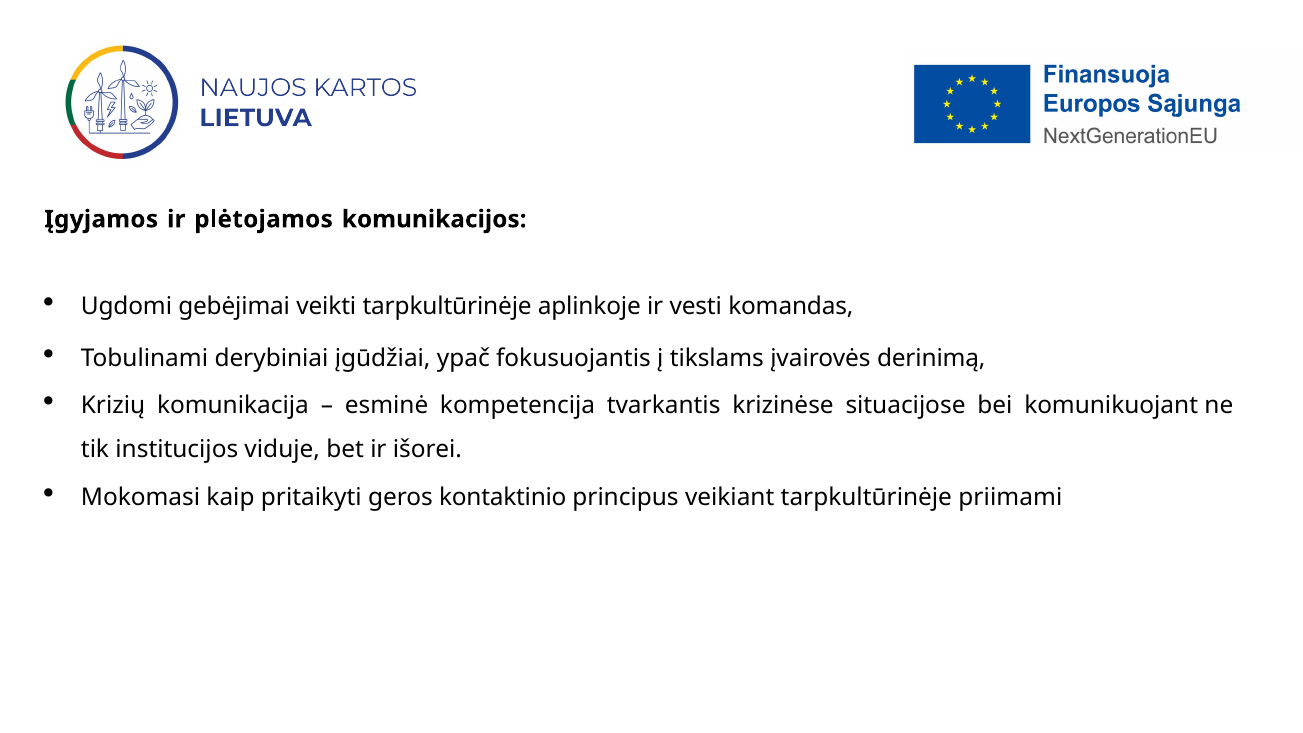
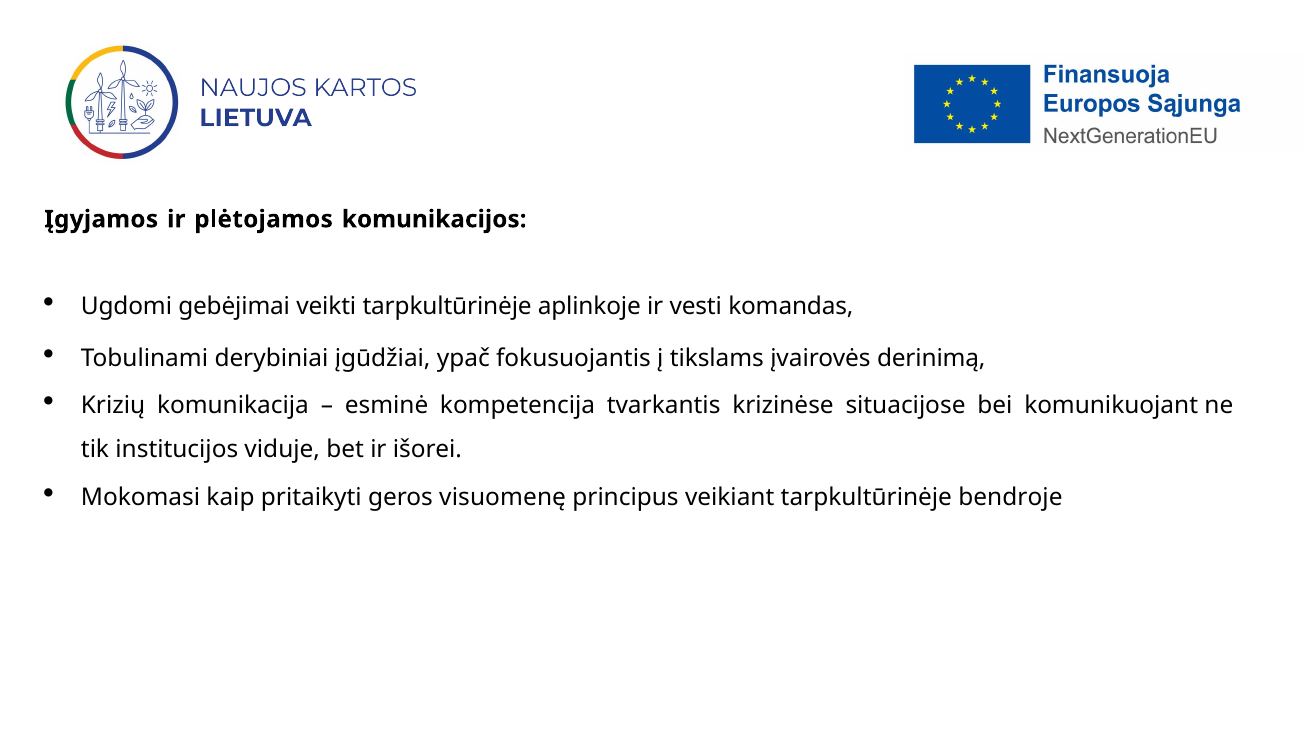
kontaktinio: kontaktinio -> visuomenę
priimami: priimami -> bendroje
